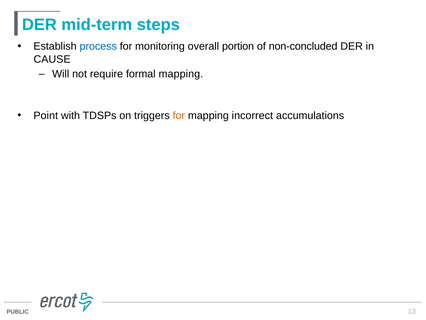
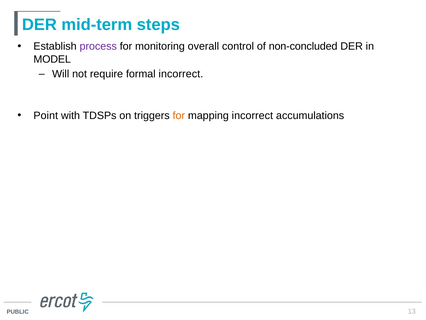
process colour: blue -> purple
portion: portion -> control
CAUSE: CAUSE -> MODEL
formal mapping: mapping -> incorrect
